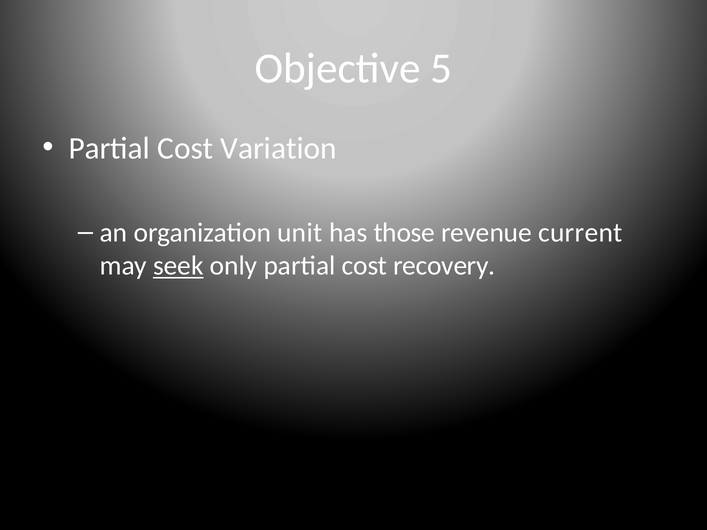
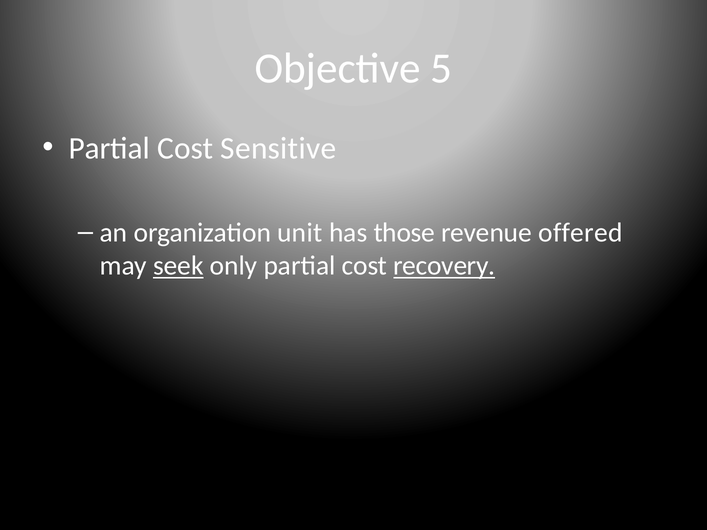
Variation: Variation -> Sensitive
current: current -> offered
recovery underline: none -> present
